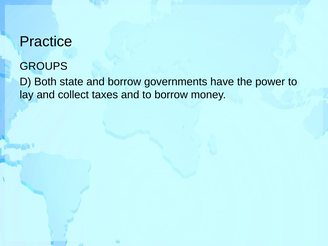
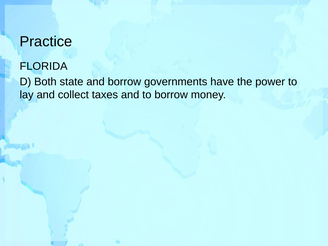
GROUPS: GROUPS -> FLORIDA
